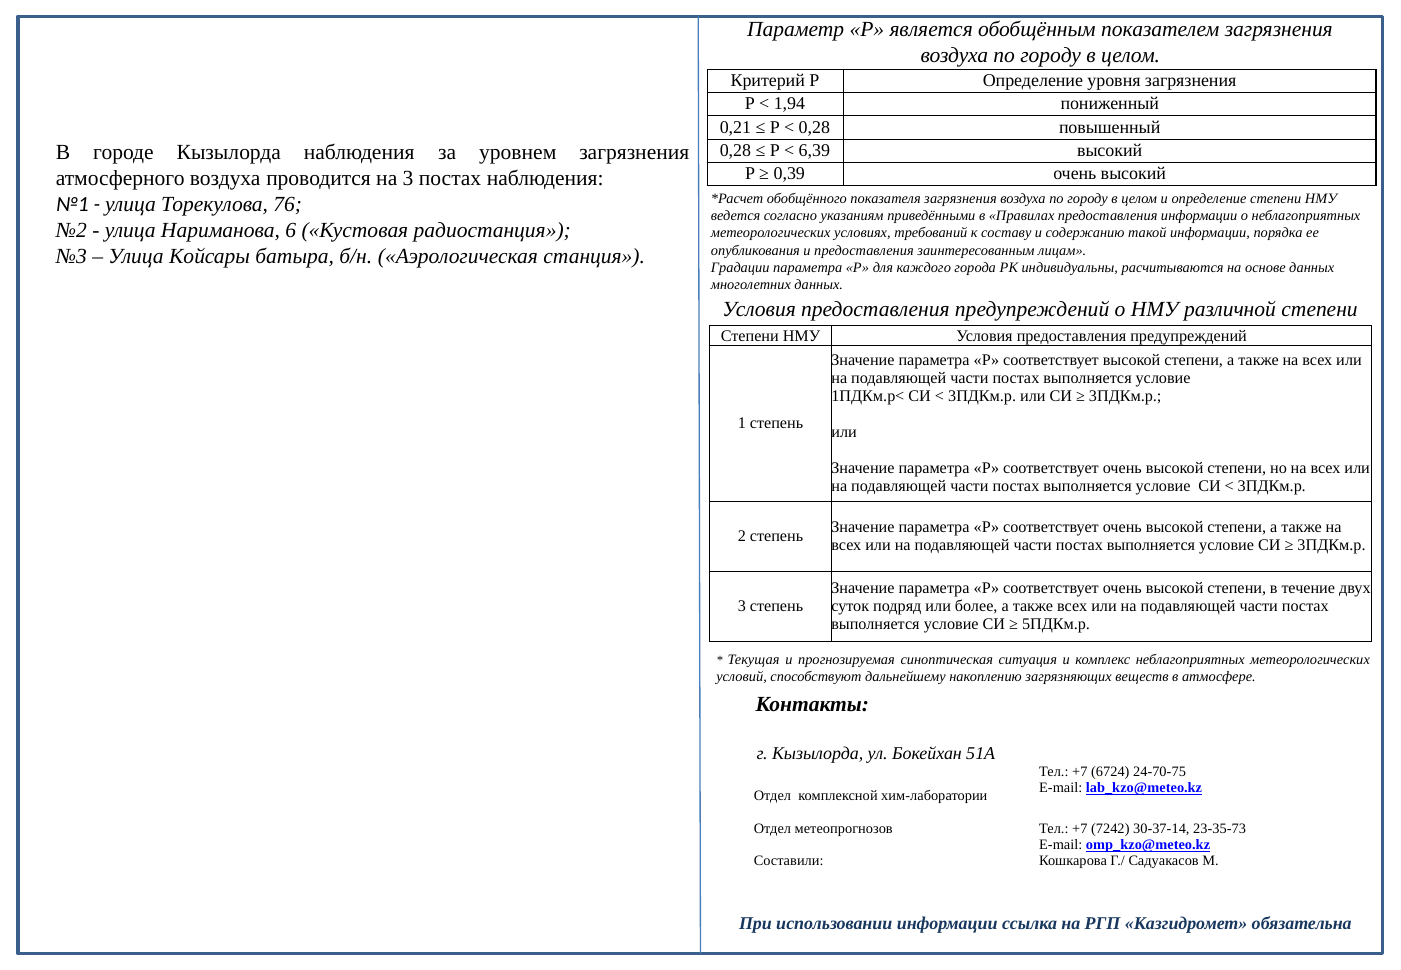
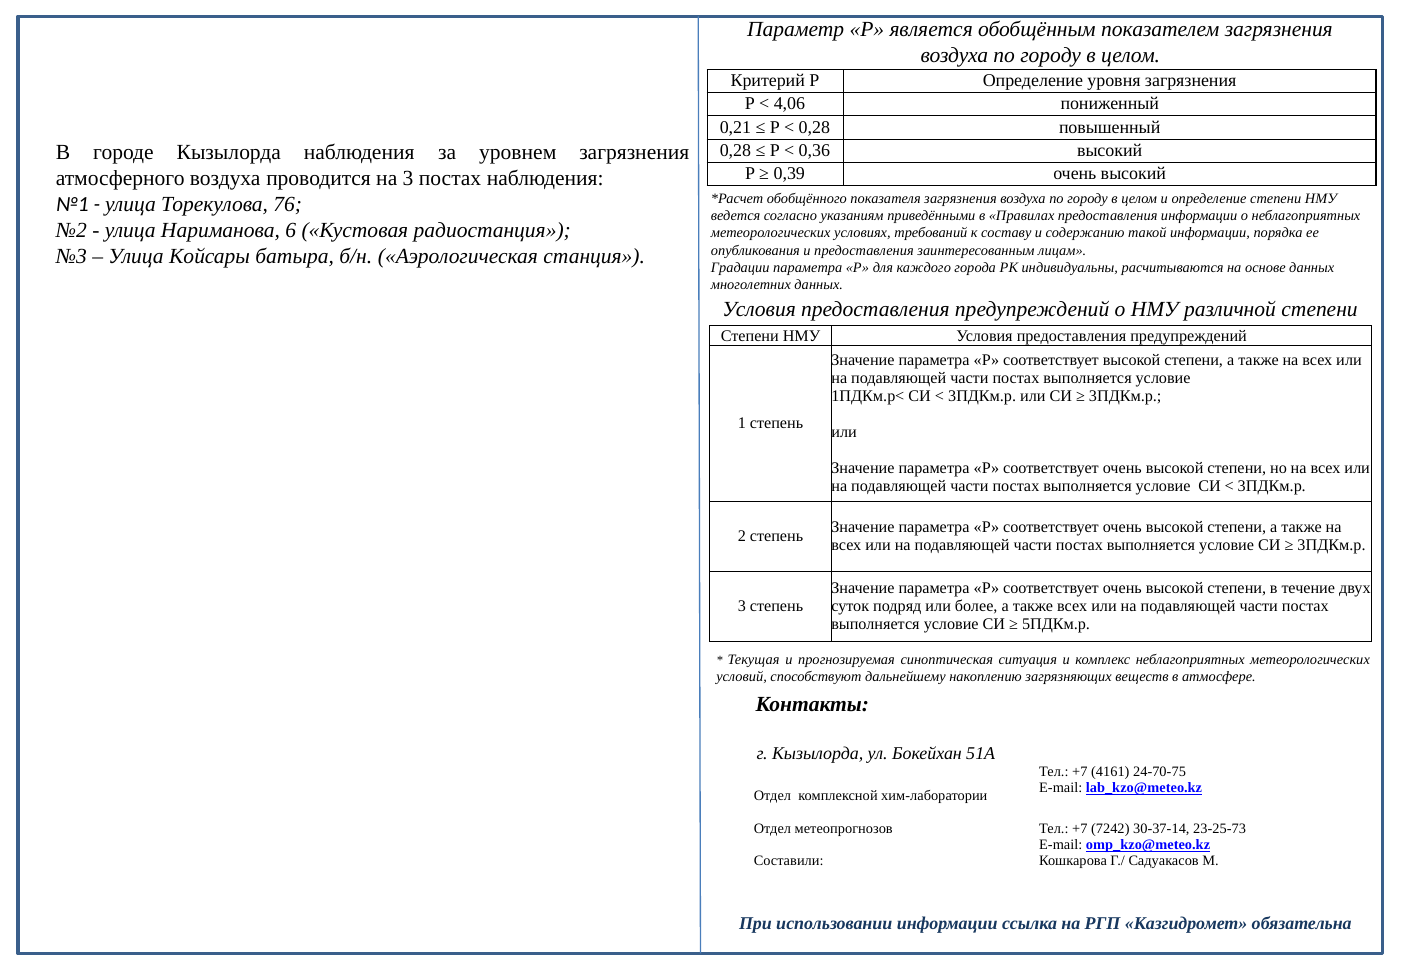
1,94: 1,94 -> 4,06
6,39: 6,39 -> 0,36
6724: 6724 -> 4161
23-35-73: 23-35-73 -> 23-25-73
